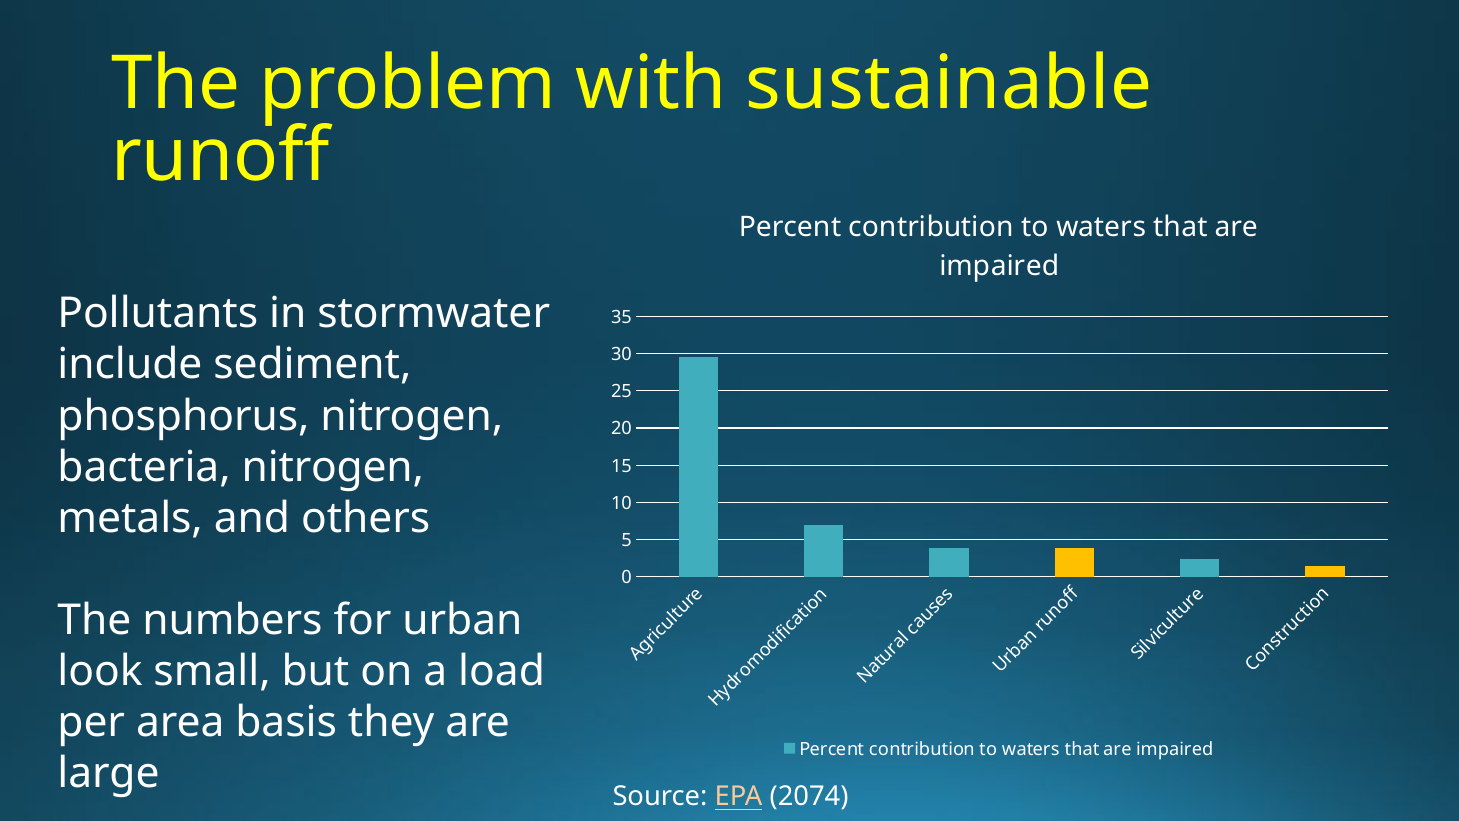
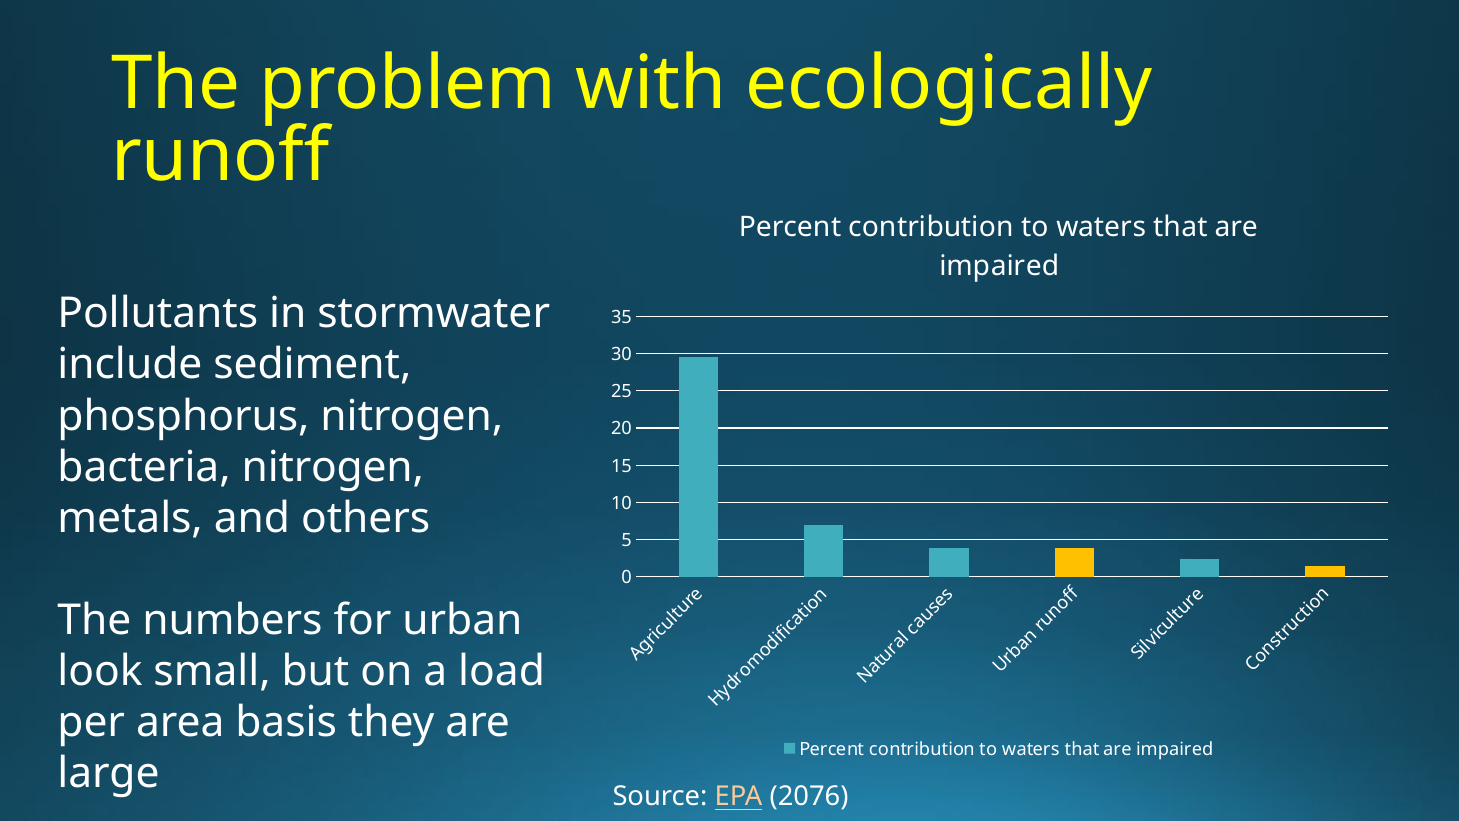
sustainable: sustainable -> ecologically
2074: 2074 -> 2076
